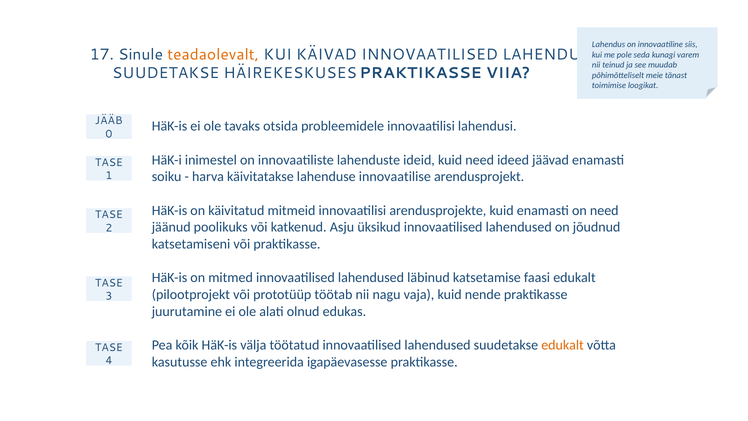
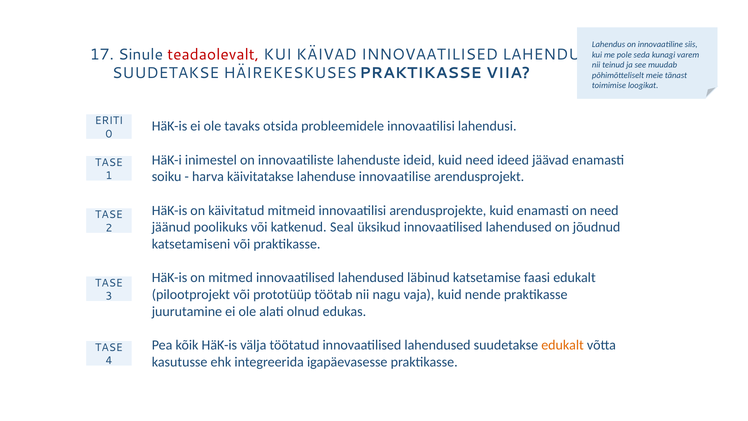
teadaolevalt colour: orange -> red
JÄÄB: JÄÄB -> ERITI
Asju: Asju -> Seal
